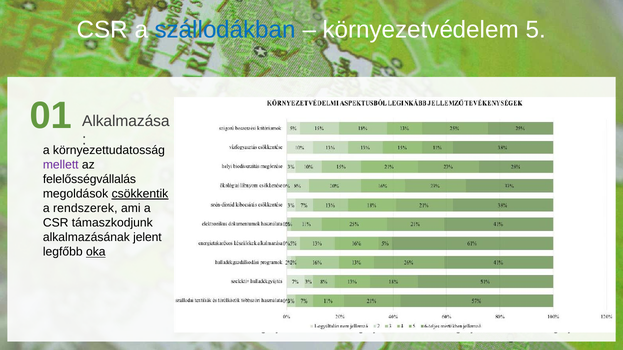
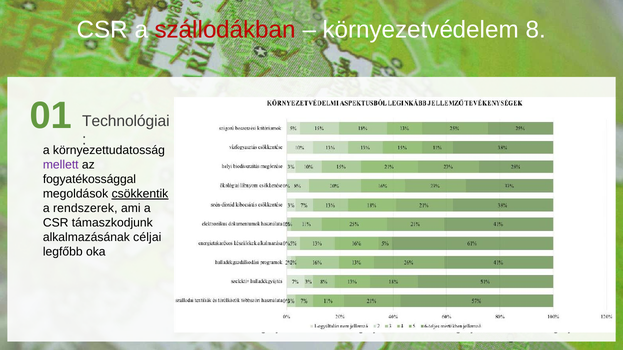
szállodákban colour: blue -> red
környezetvédelem 5: 5 -> 8
Alkalmazása: Alkalmazása -> Technológiai
felelősségvállalás: felelősségvállalás -> fogyatékossággal
jelent: jelent -> céljai
oka underline: present -> none
